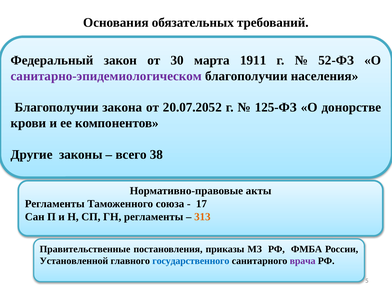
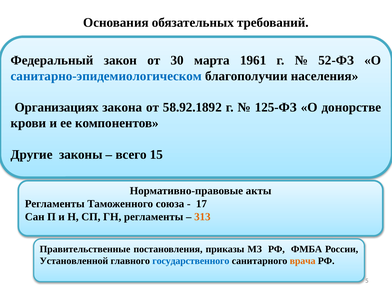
1911: 1911 -> 1961
санитарно-эпидемиологическом colour: purple -> blue
Благополучии at (57, 107): Благополучии -> Организациях
20.07.2052: 20.07.2052 -> 58.92.1892
38: 38 -> 15
врача colour: purple -> orange
